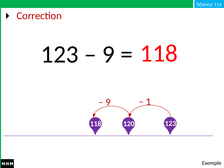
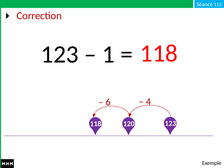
9 at (108, 54): 9 -> 1
1: 1 -> 4
9 at (108, 102): 9 -> 6
